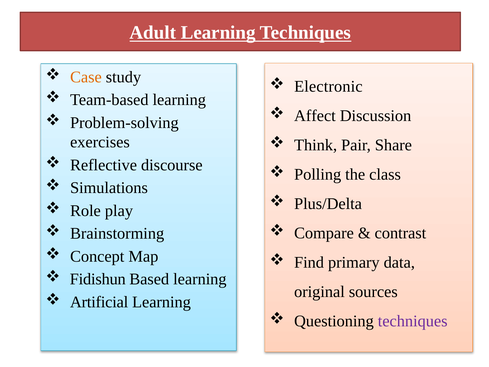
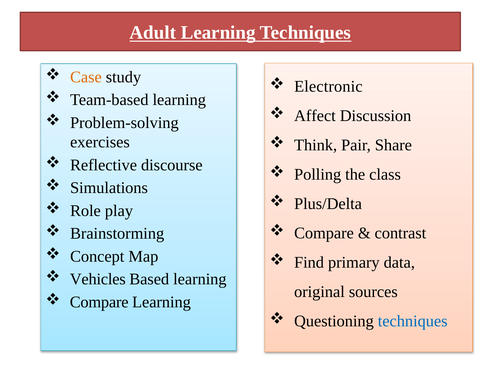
Fidishun: Fidishun -> Vehicles
Artificial at (99, 302): Artificial -> Compare
techniques at (413, 321) colour: purple -> blue
